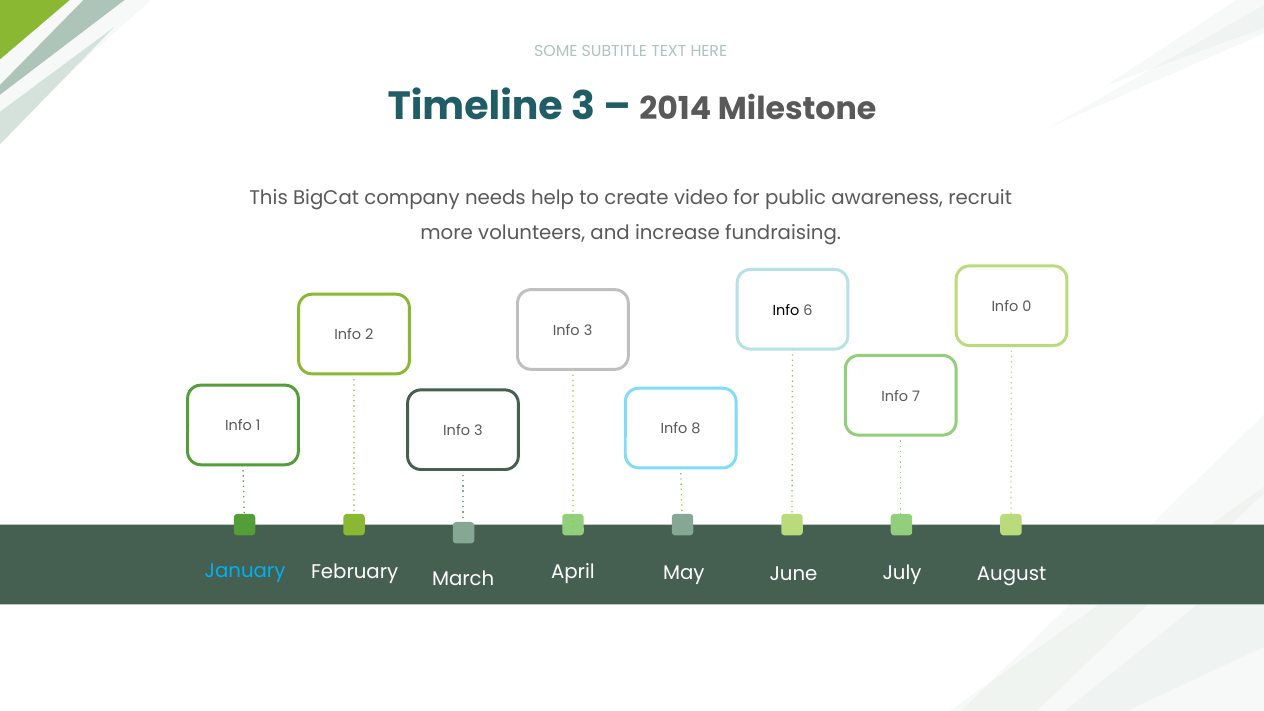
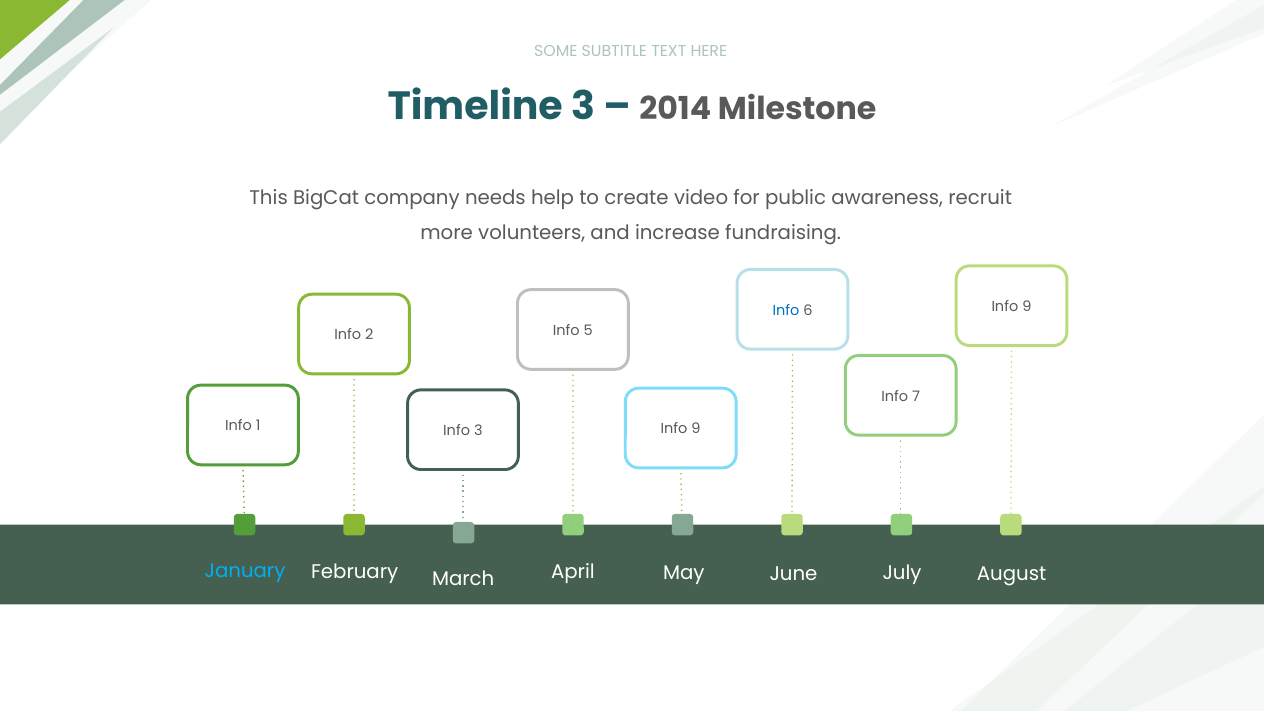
0 at (1027, 307): 0 -> 9
Info at (786, 310) colour: black -> blue
3 at (588, 330): 3 -> 5
8 at (696, 429): 8 -> 9
